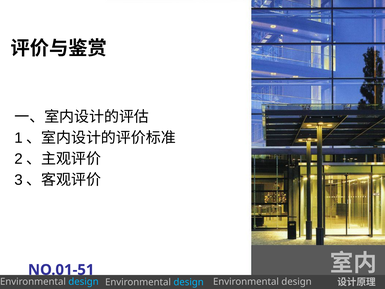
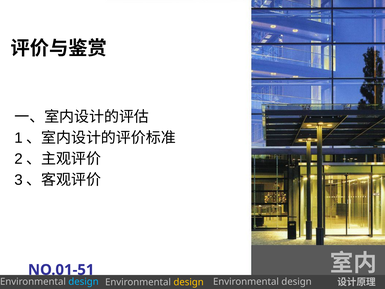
design at (189, 282) colour: light blue -> yellow
